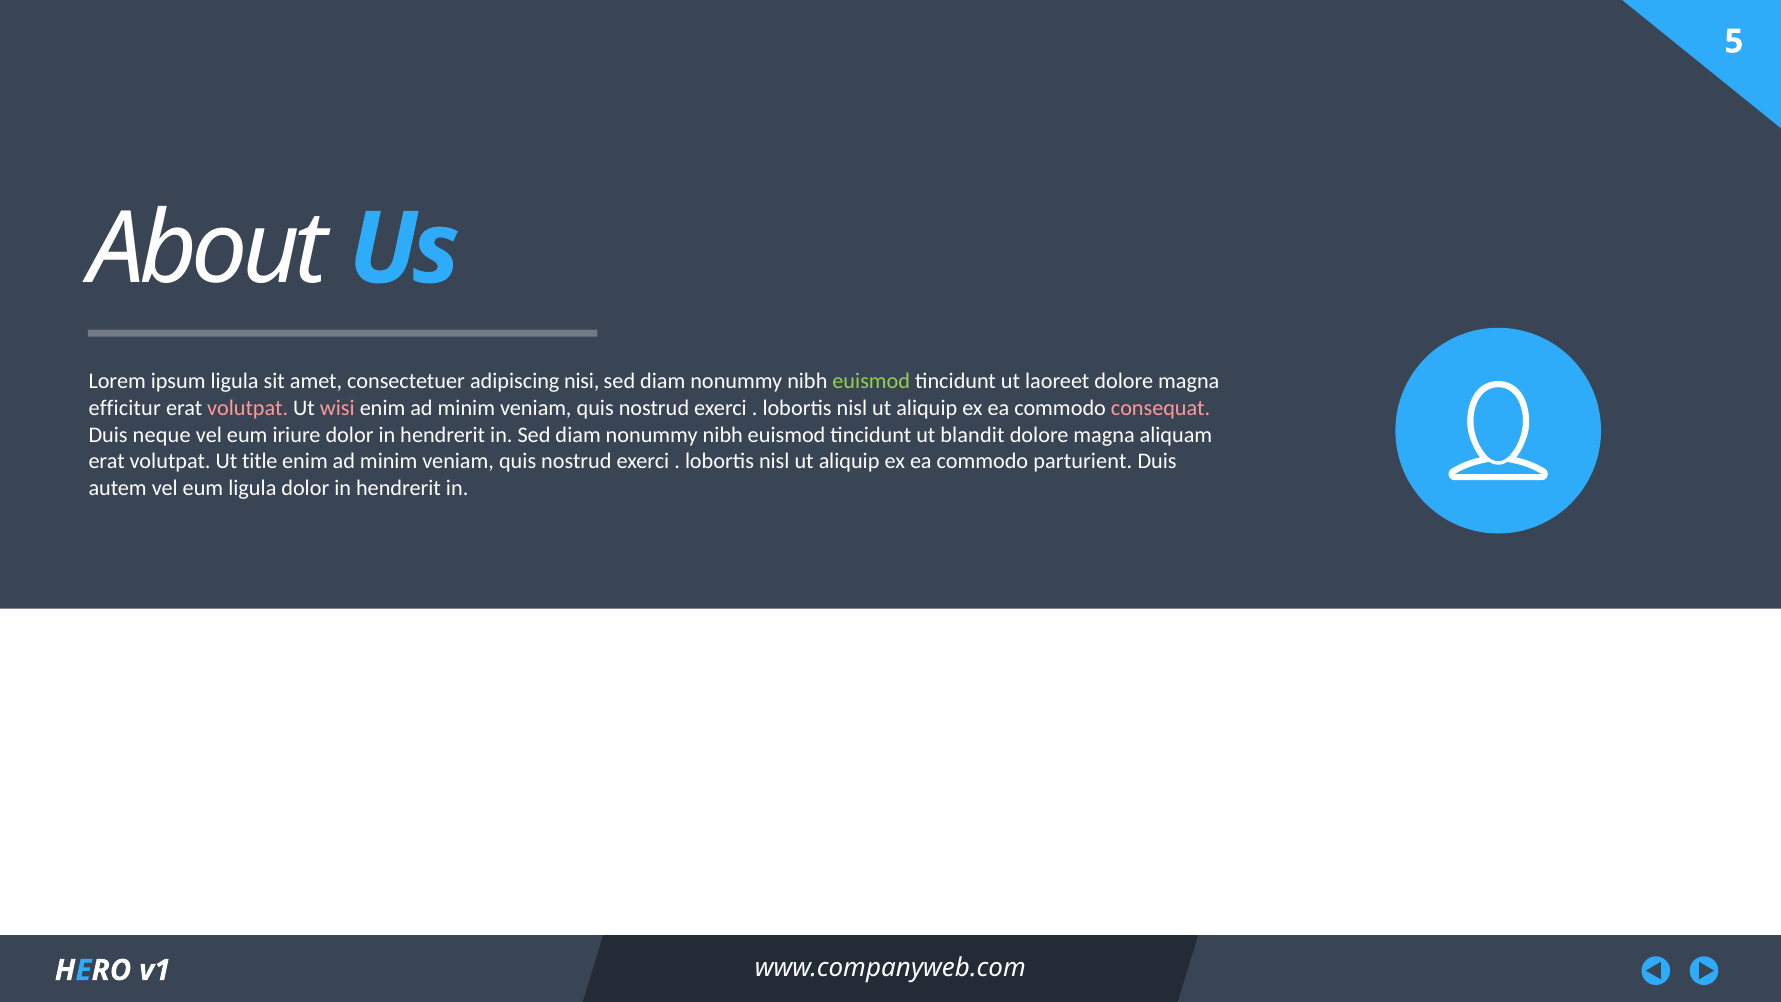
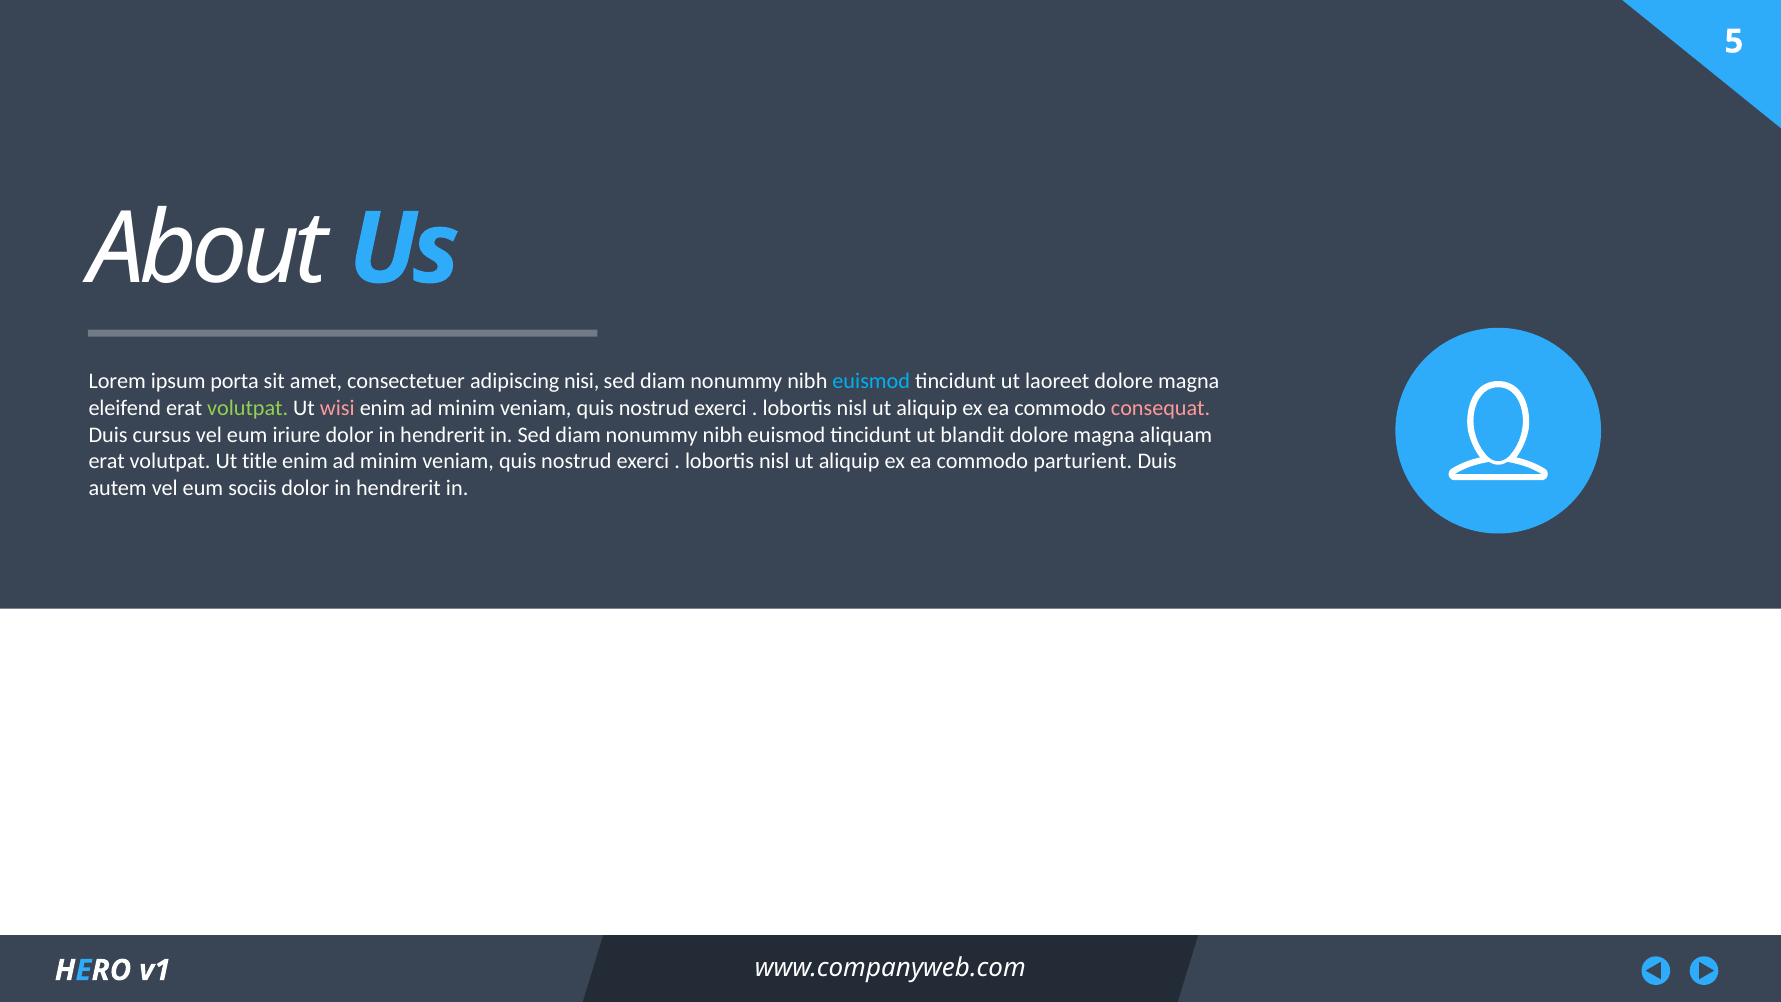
ipsum ligula: ligula -> porta
euismod at (871, 381) colour: light green -> light blue
efficitur: efficitur -> eleifend
volutpat at (248, 408) colour: pink -> light green
neque: neque -> cursus
eum ligula: ligula -> sociis
